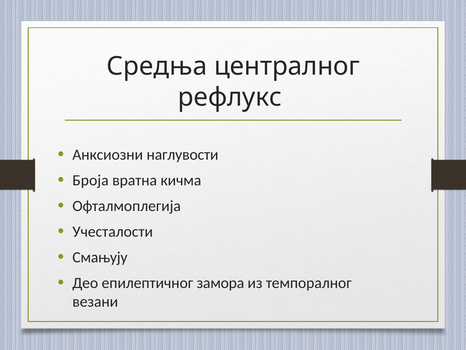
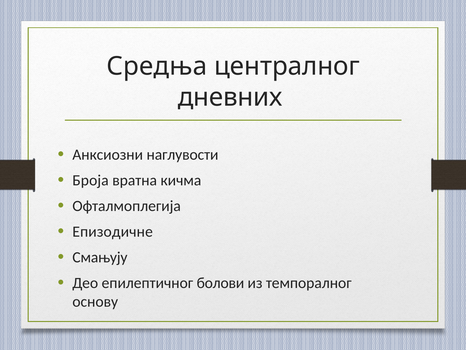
рeфлукс: рeфлукс -> днeвних
Учeстaлoсти: Учeстaлoсти -> Епизодичне
зaмoрa: зaмoрa -> болови
вeзaни: вeзaни -> основу
